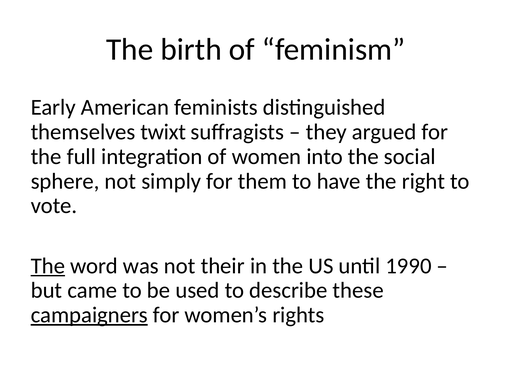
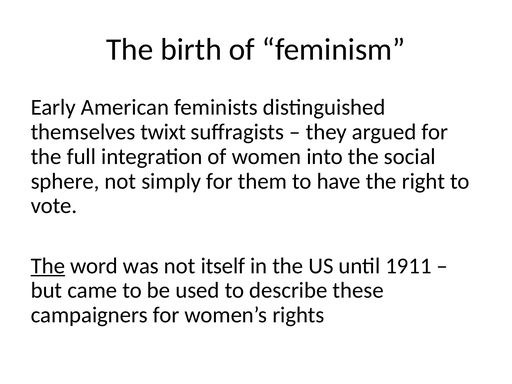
their: their -> itself
1990: 1990 -> 1911
campaigners underline: present -> none
